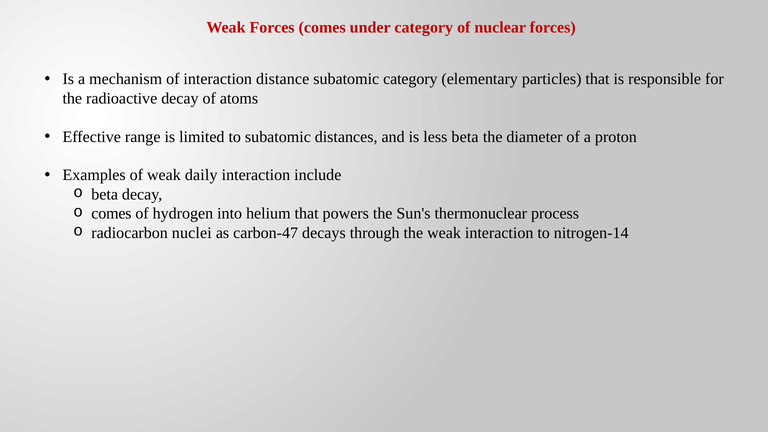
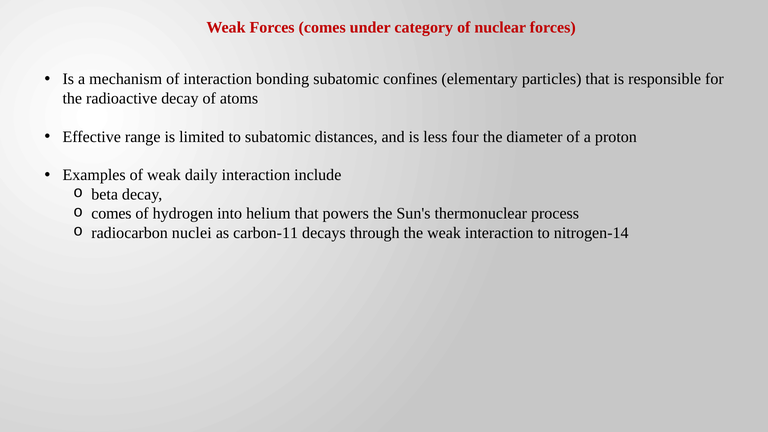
distance: distance -> bonding
subatomic category: category -> confines
less beta: beta -> four
carbon-47: carbon-47 -> carbon-11
